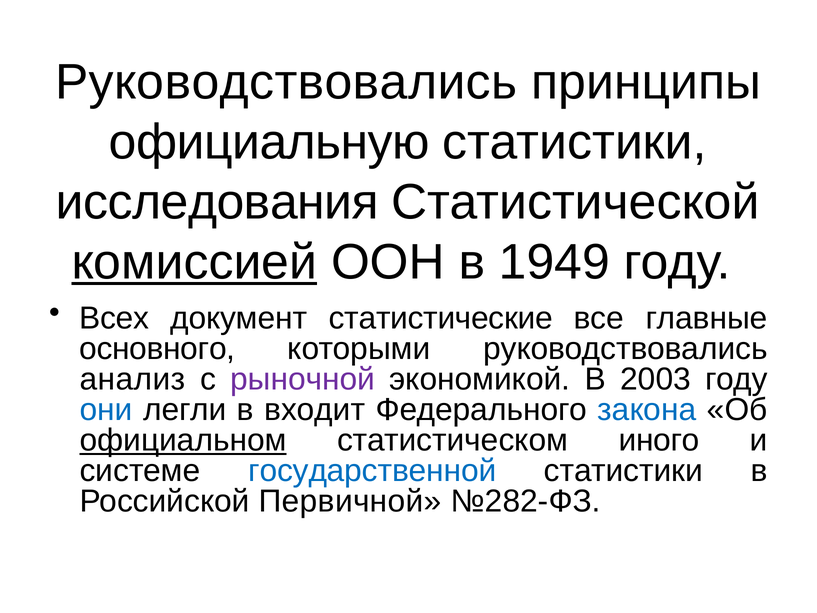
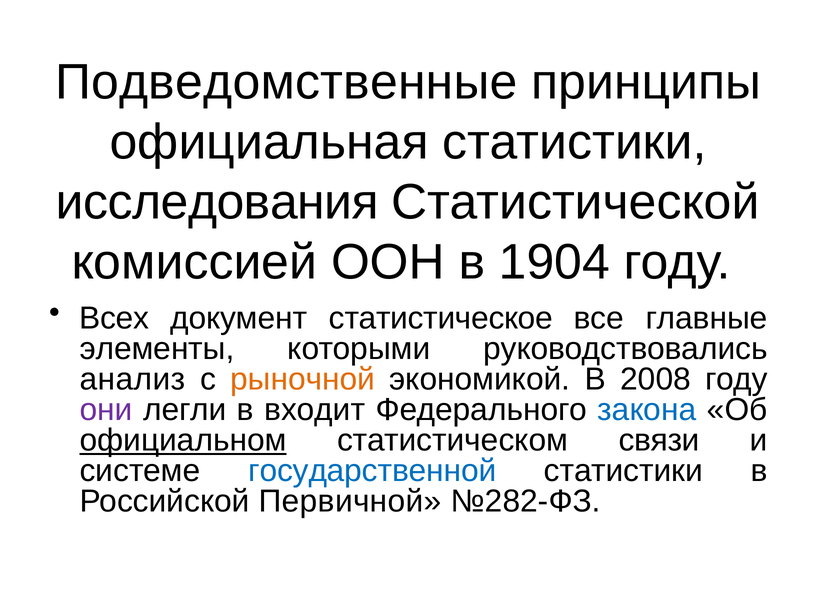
Руководствовались at (286, 82): Руководствовались -> Подведомственные
официальную: официальную -> официальная
комиссией underline: present -> none
1949: 1949 -> 1904
статистические: статистические -> статистическое
основного: основного -> элементы
рыночной colour: purple -> orange
2003: 2003 -> 2008
они colour: blue -> purple
иного: иного -> связи
